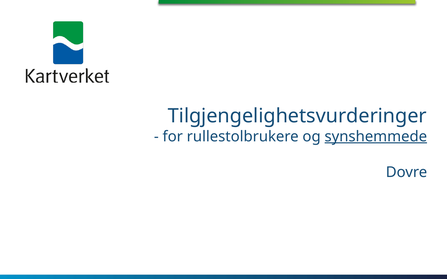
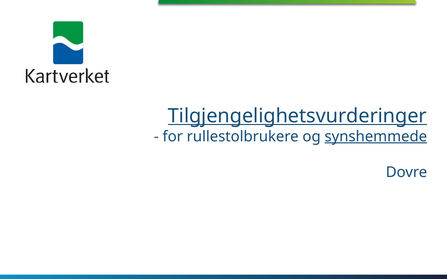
Tilgjengelighetsvurderinger underline: none -> present
